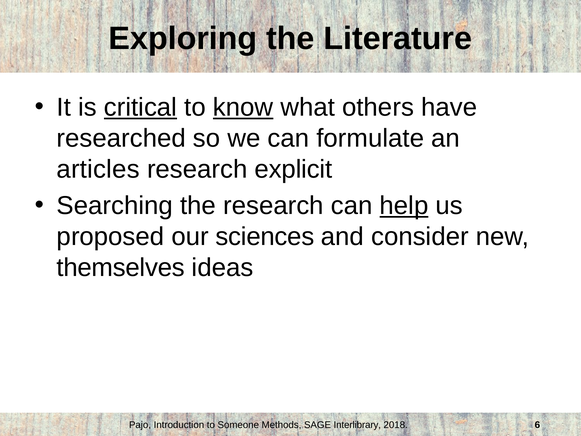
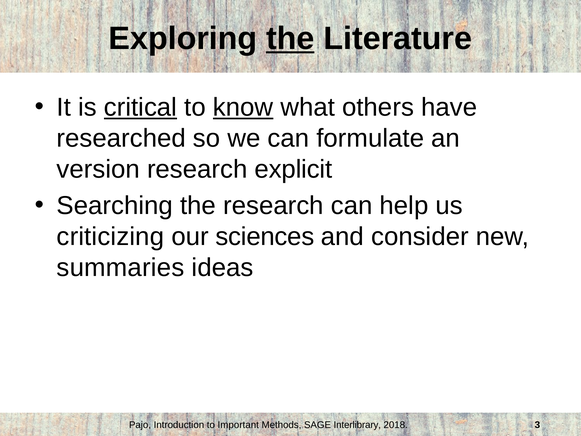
the at (290, 39) underline: none -> present
articles: articles -> version
help underline: present -> none
proposed: proposed -> criticizing
themselves: themselves -> summaries
Someone: Someone -> Important
6: 6 -> 3
